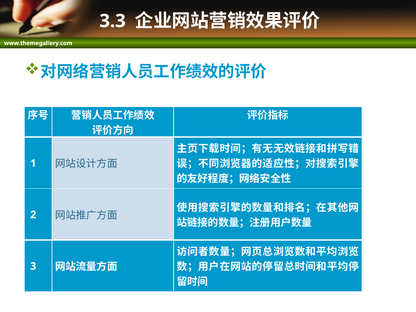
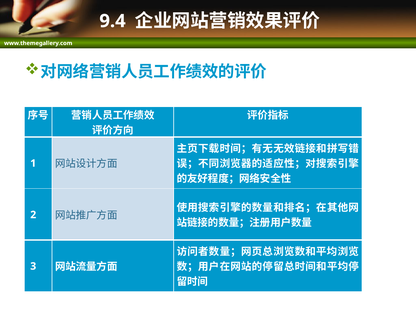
3.3: 3.3 -> 9.4
